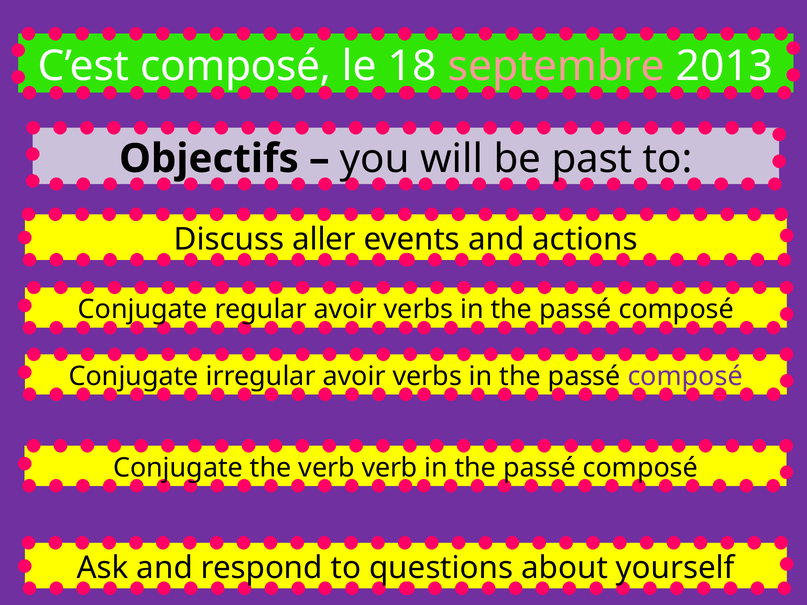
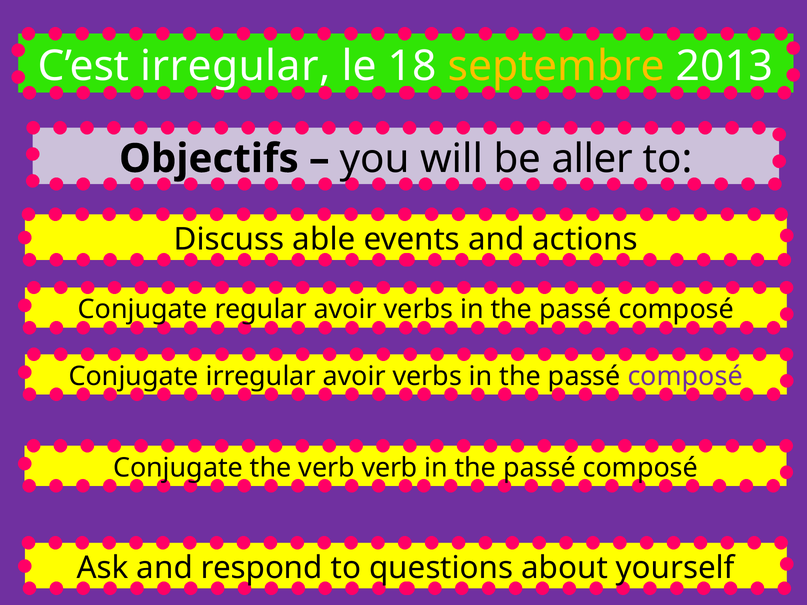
C’est composé: composé -> irregular
septembre colour: pink -> yellow
past: past -> aller
aller: aller -> able
